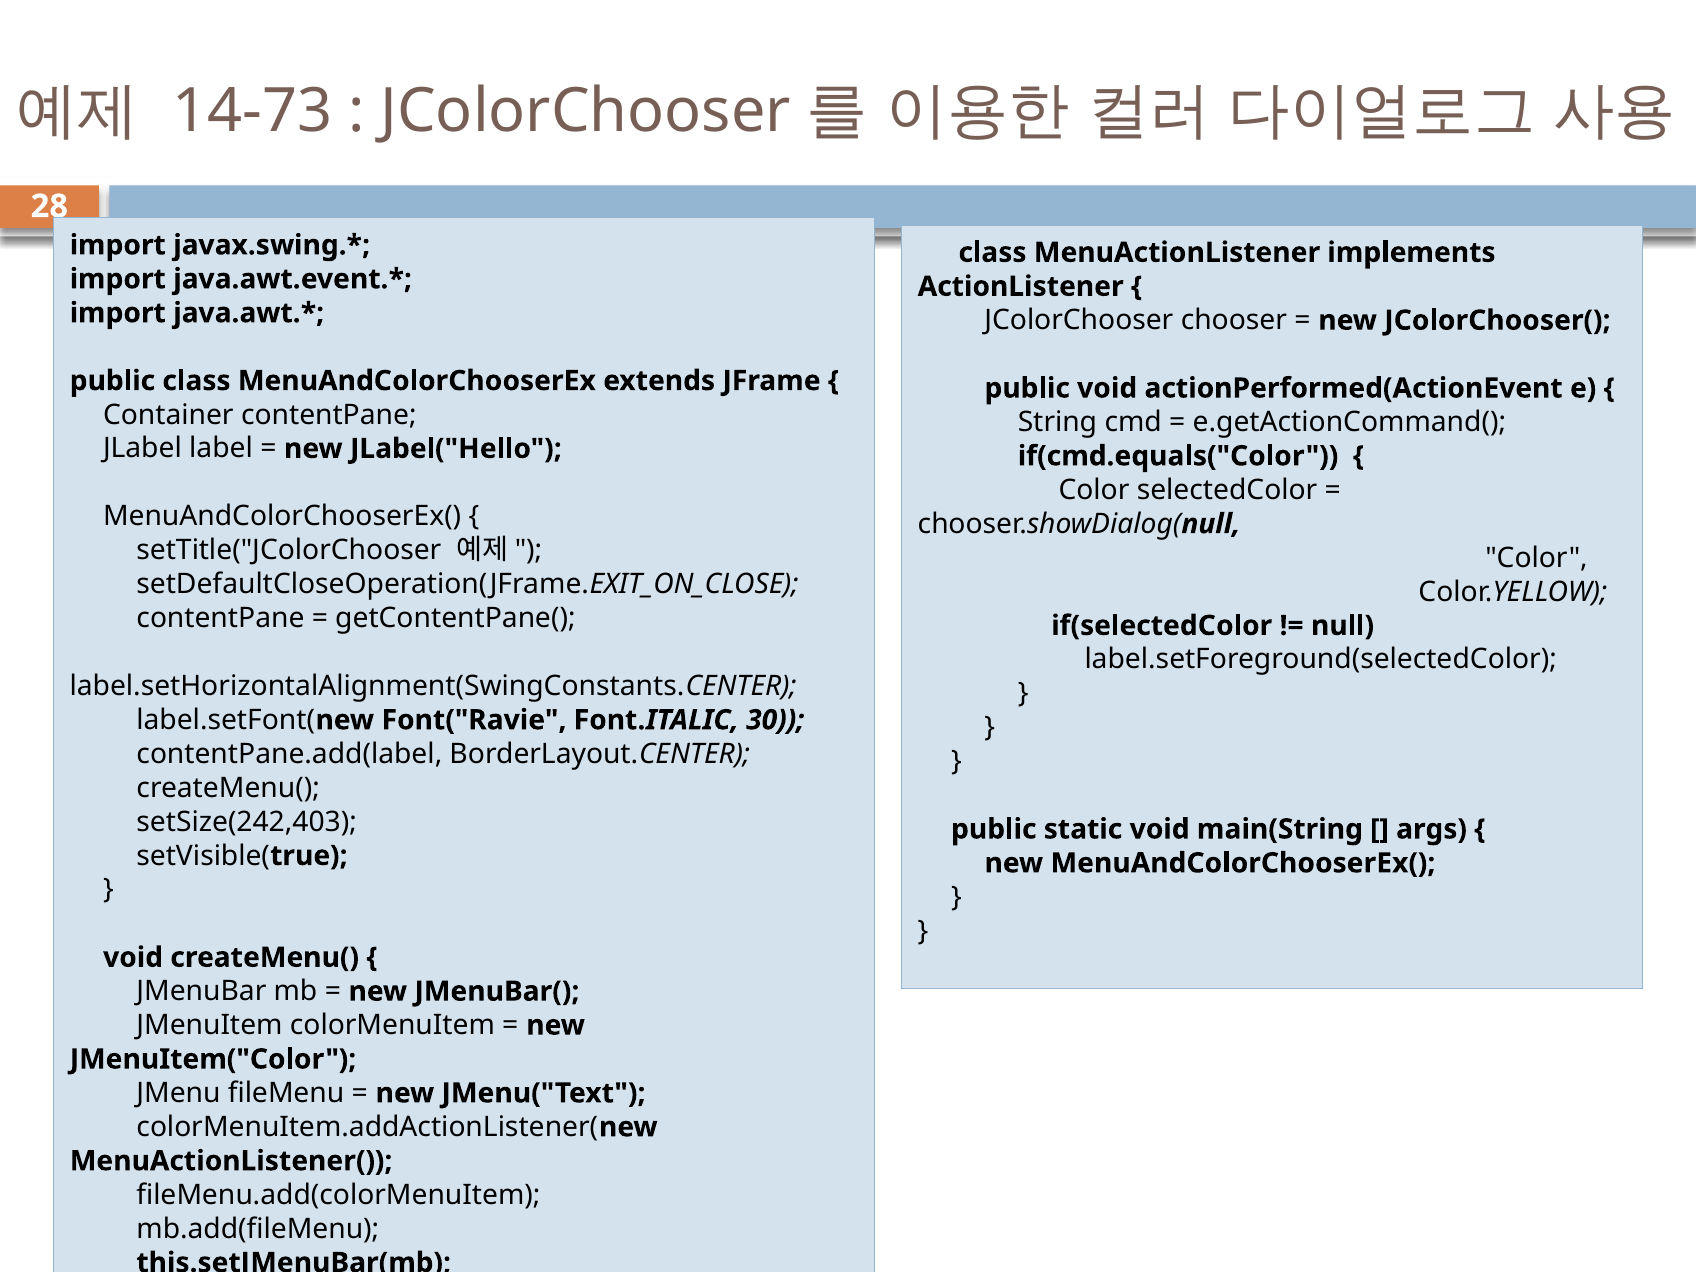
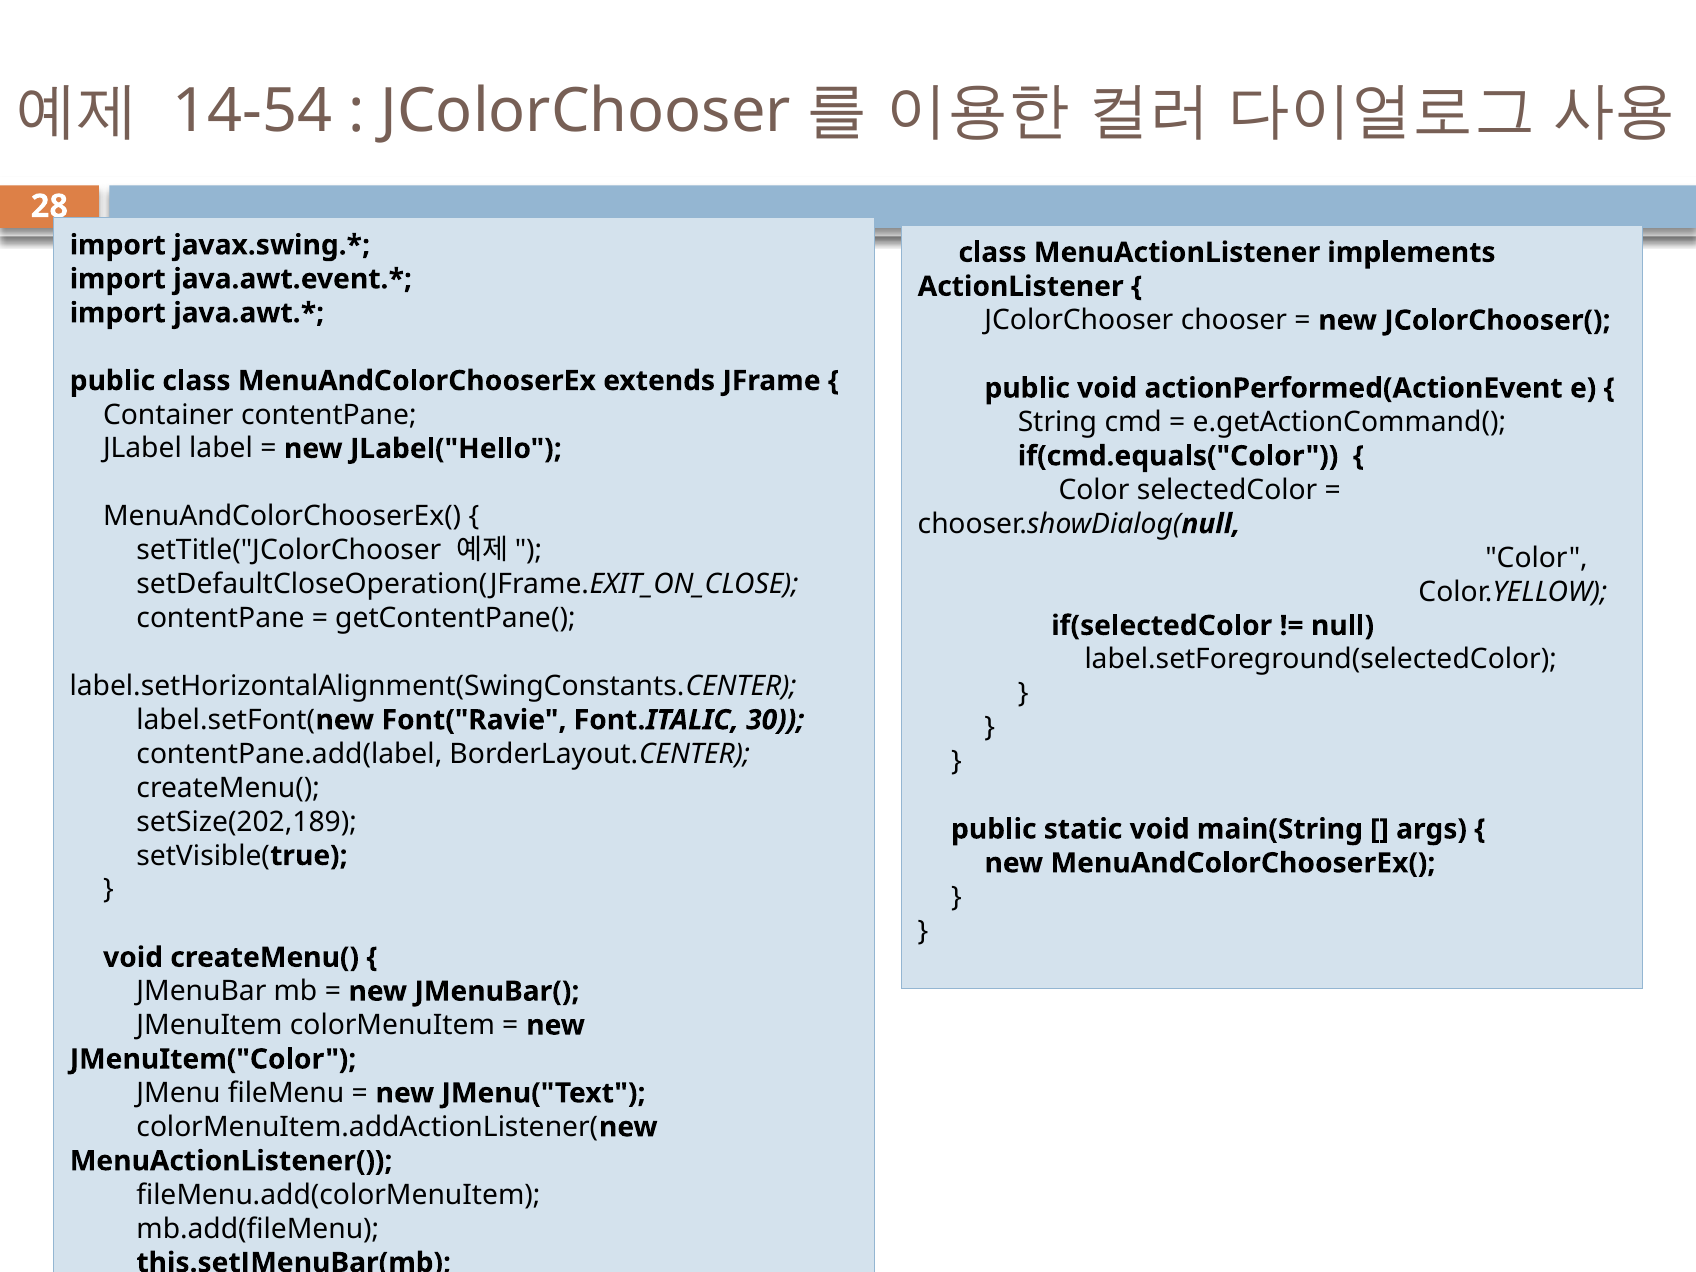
14-73: 14-73 -> 14-54
setSize(242,403: setSize(242,403 -> setSize(202,189
